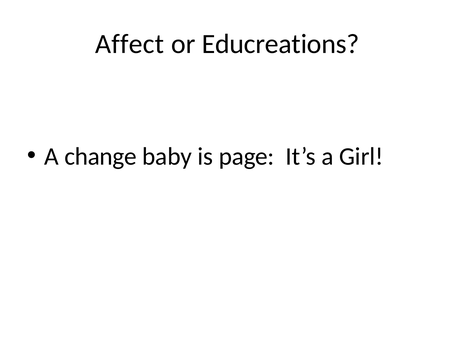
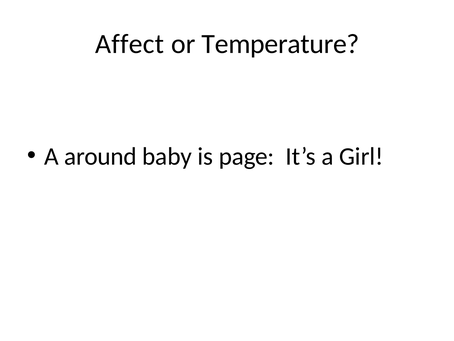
Educreations: Educreations -> Temperature
change: change -> around
